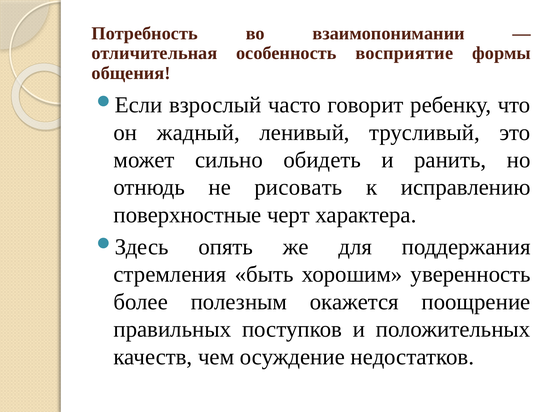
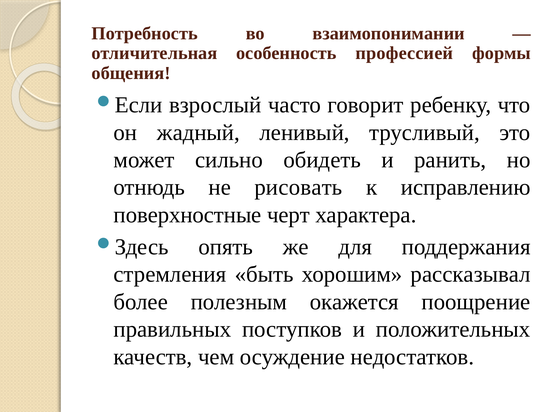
восприятие: восприятие -> профессией
уверенность: уверенность -> рассказывал
